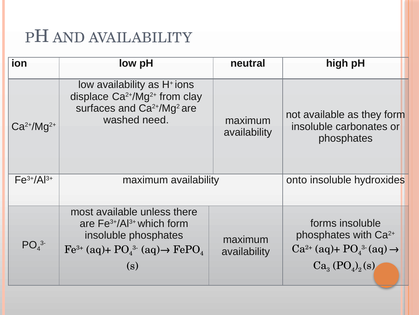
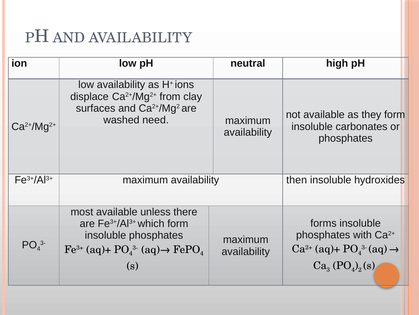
onto: onto -> then
